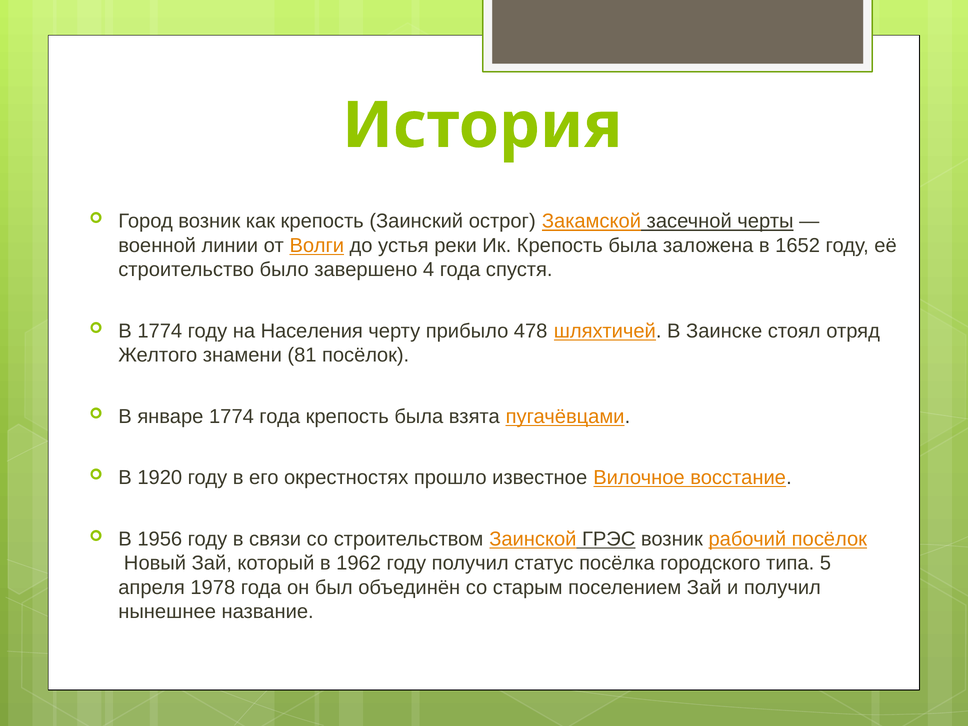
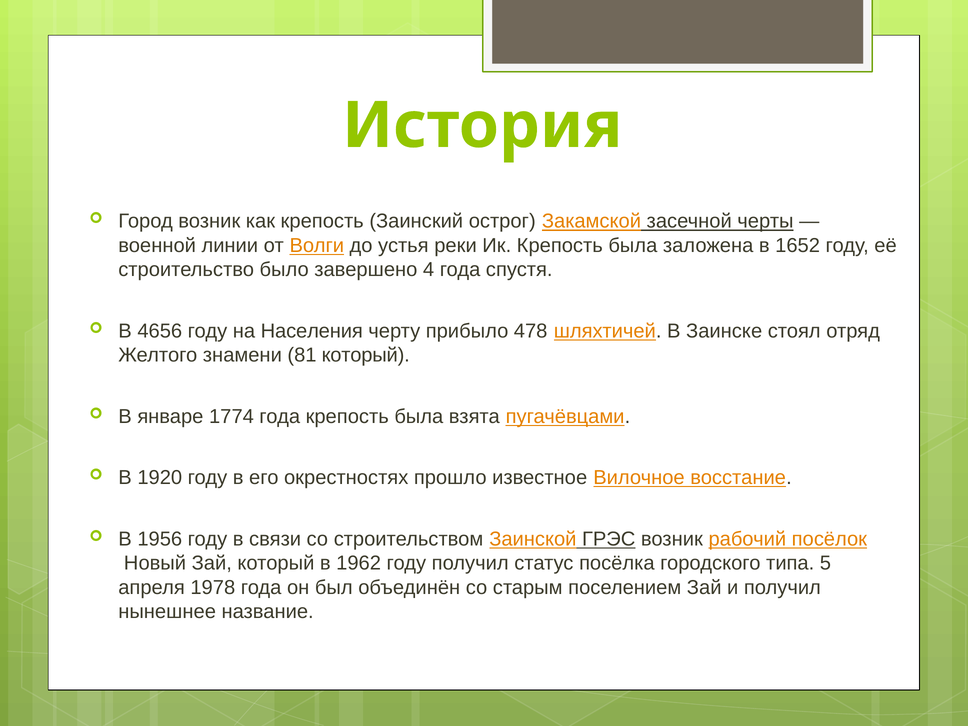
В 1774: 1774 -> 4656
81 посёлок: посёлок -> который
